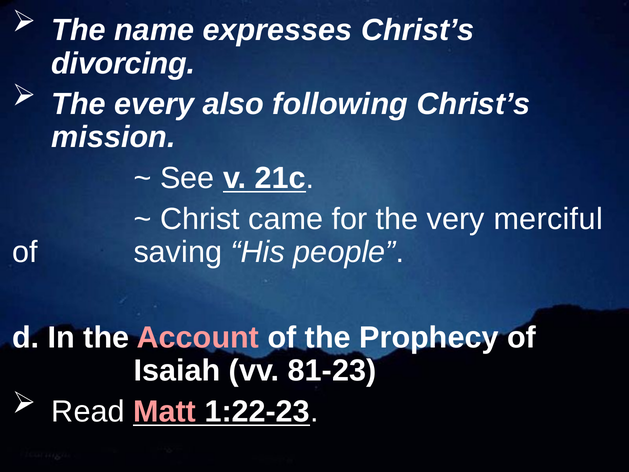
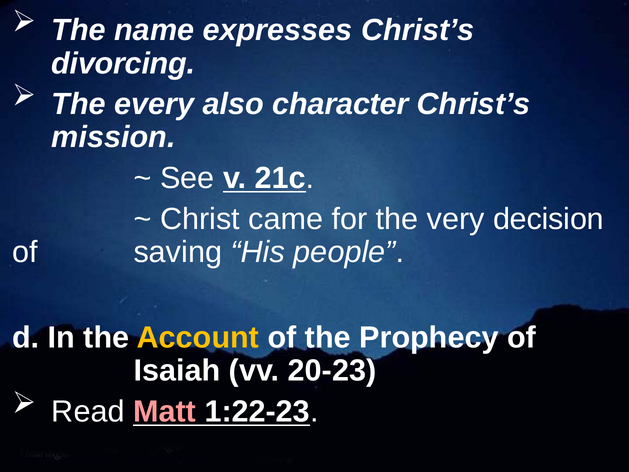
following: following -> character
merciful: merciful -> decision
Account colour: pink -> yellow
81-23: 81-23 -> 20-23
